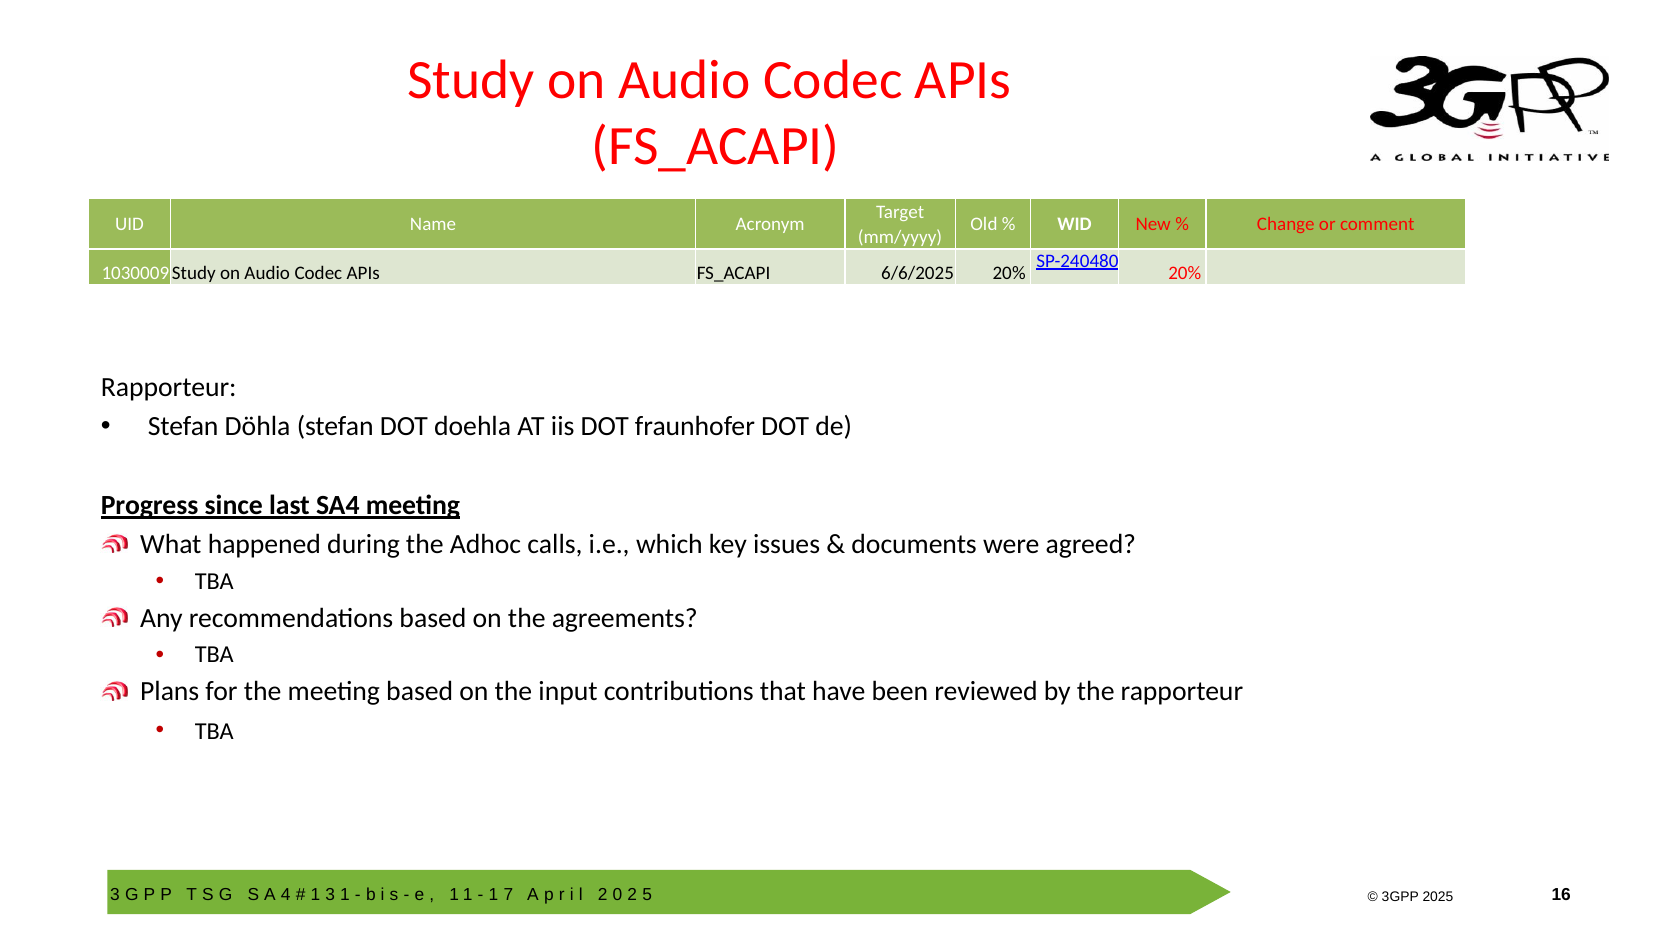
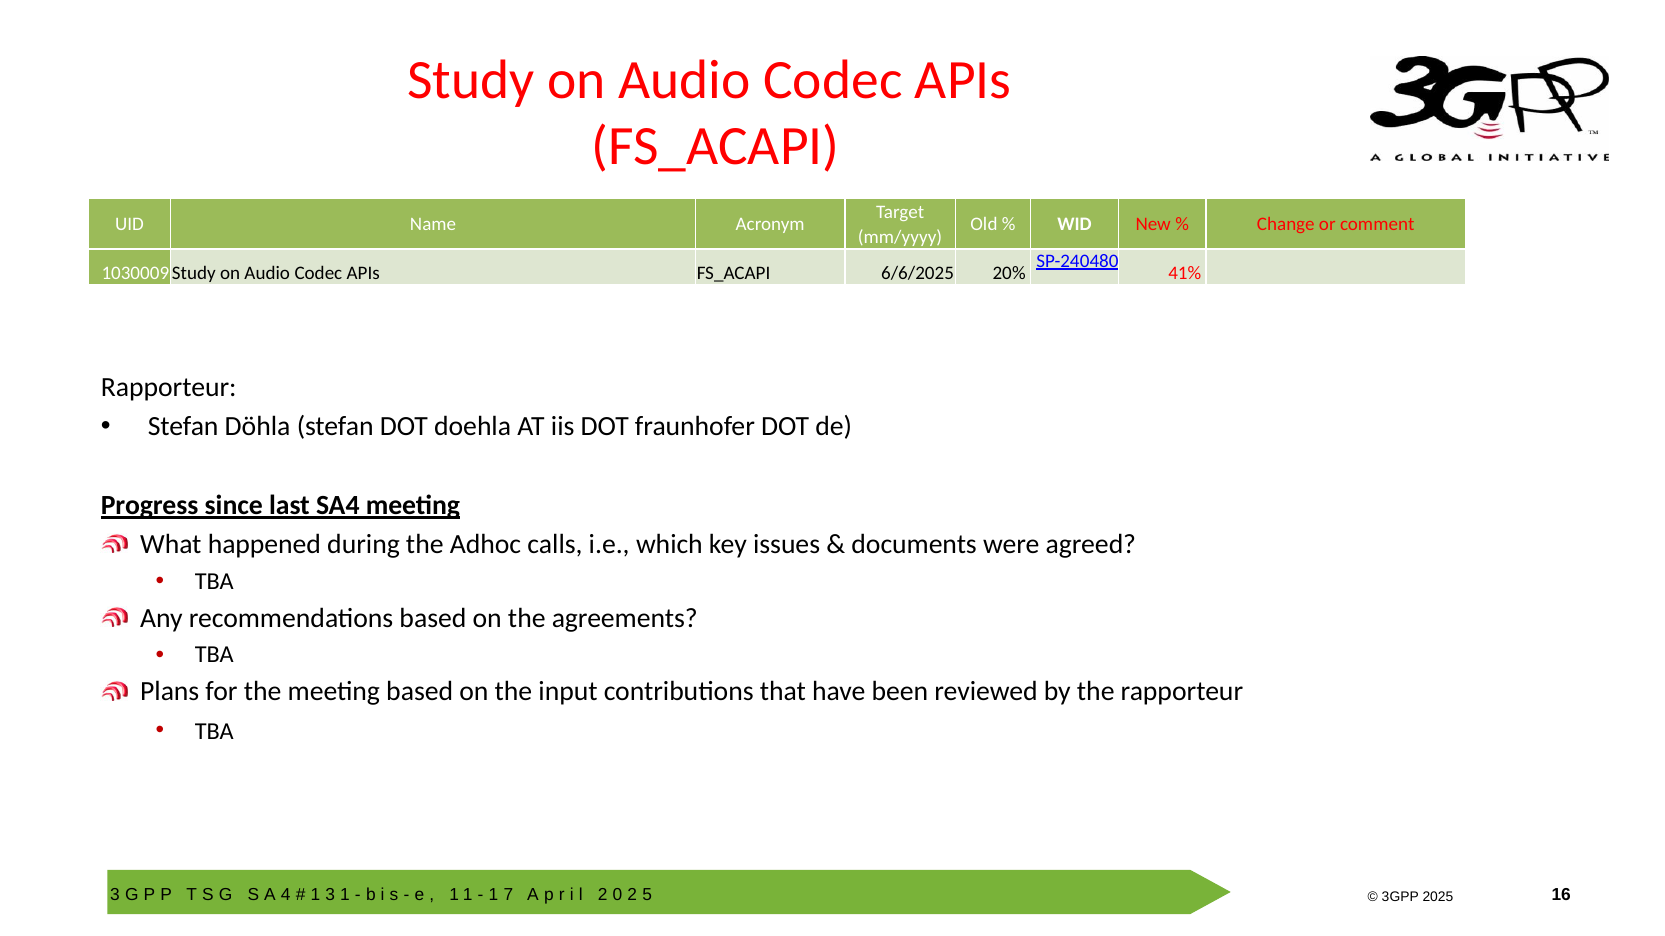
20% at (1185, 274): 20% -> 41%
